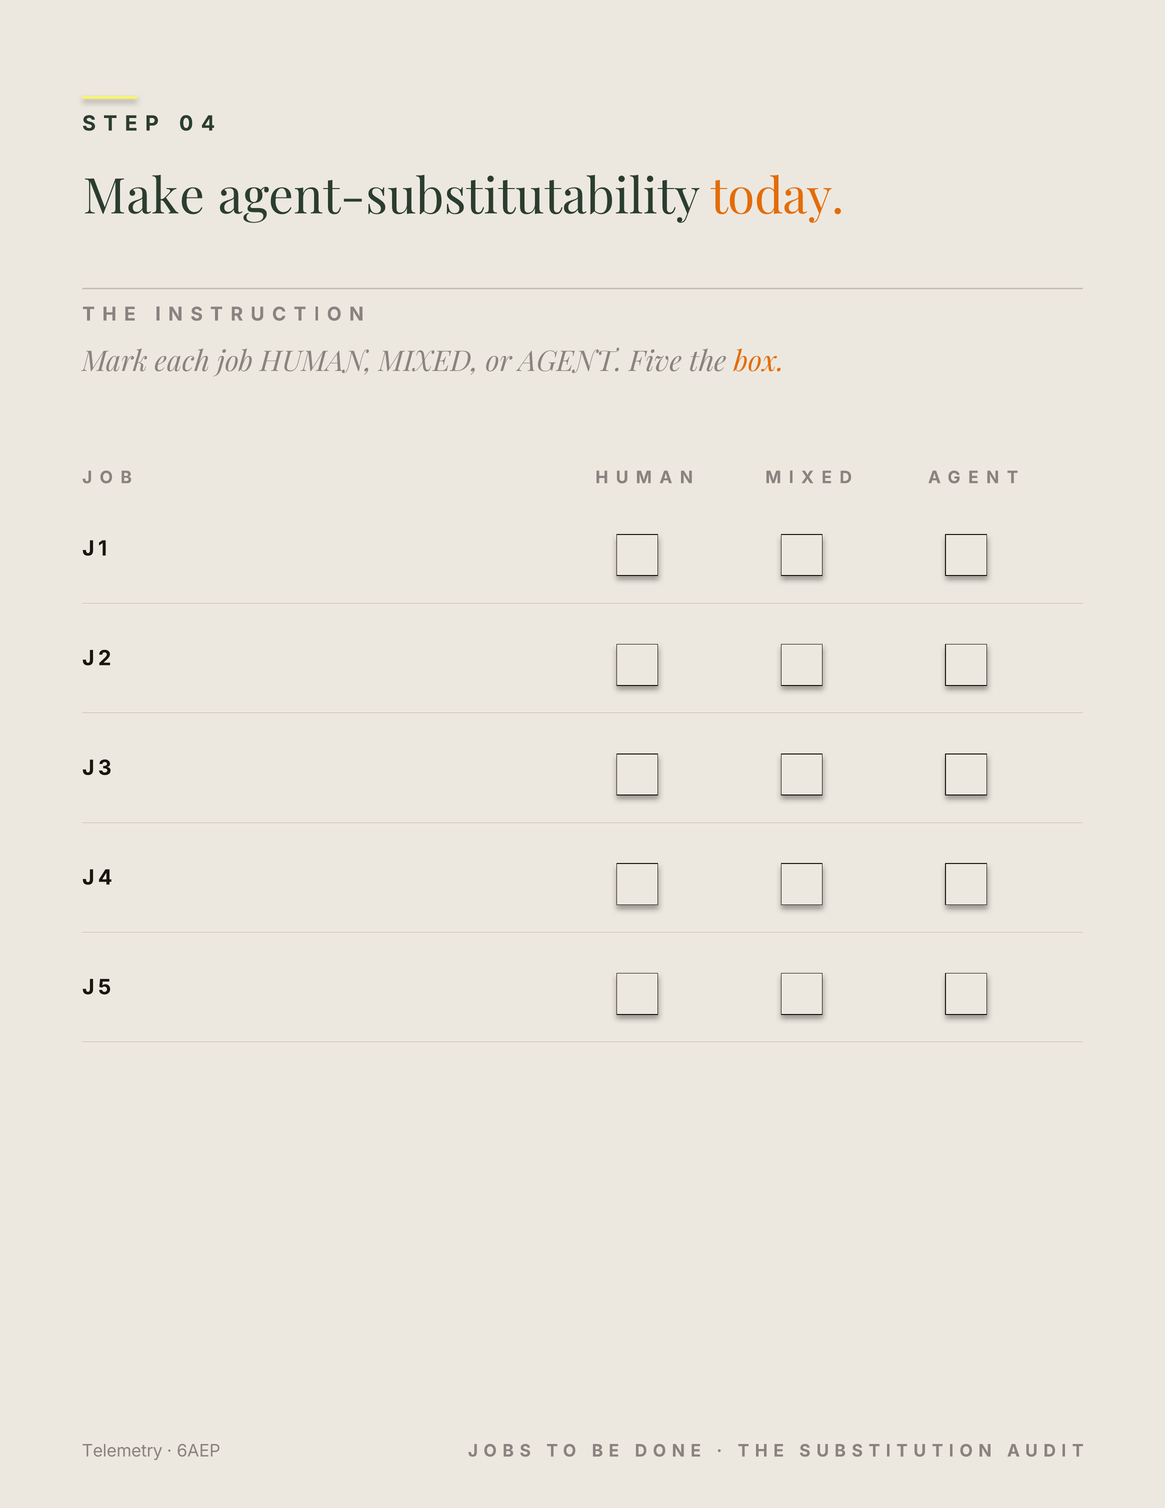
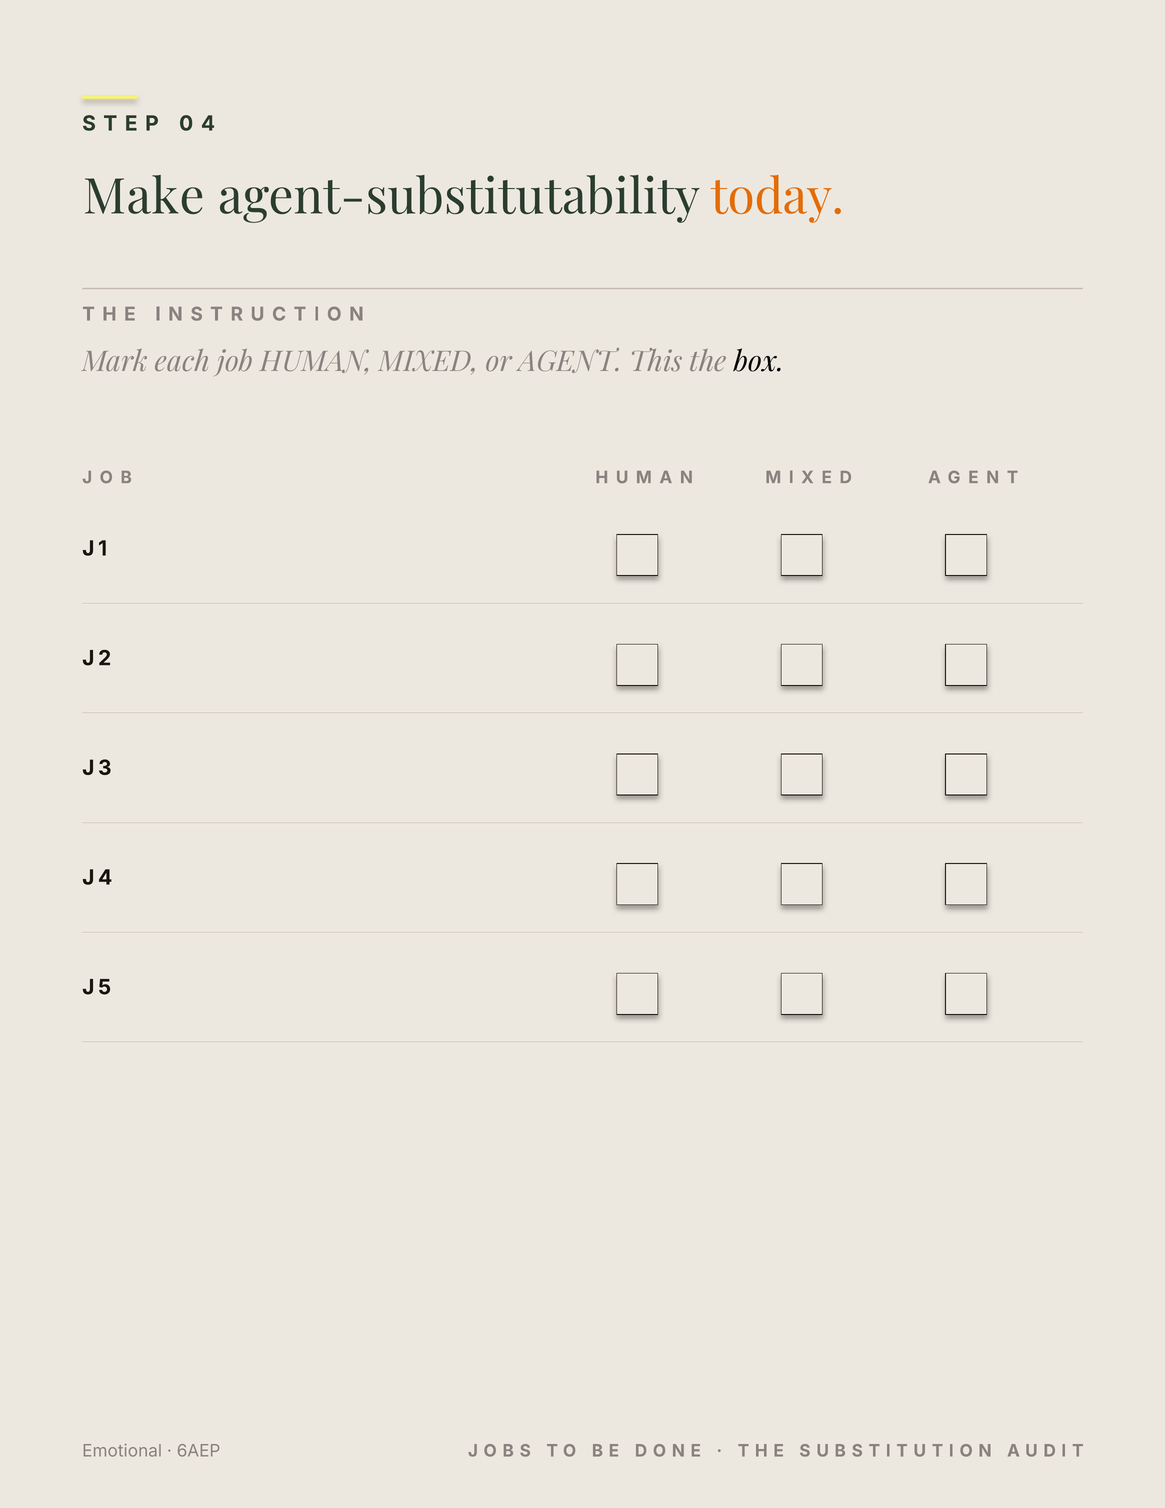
Five: Five -> This
box colour: orange -> black
Telemetry: Telemetry -> Emotional
